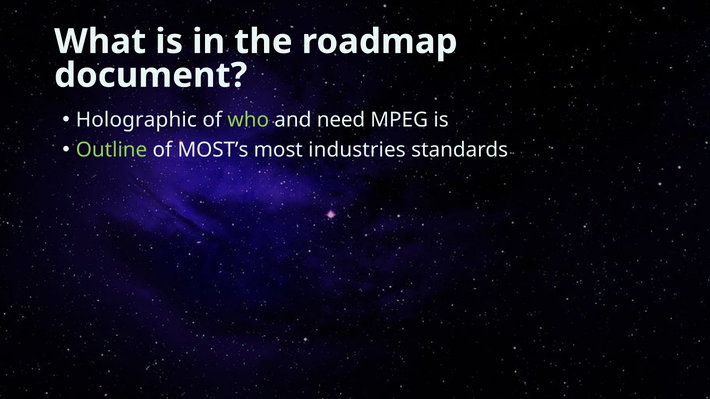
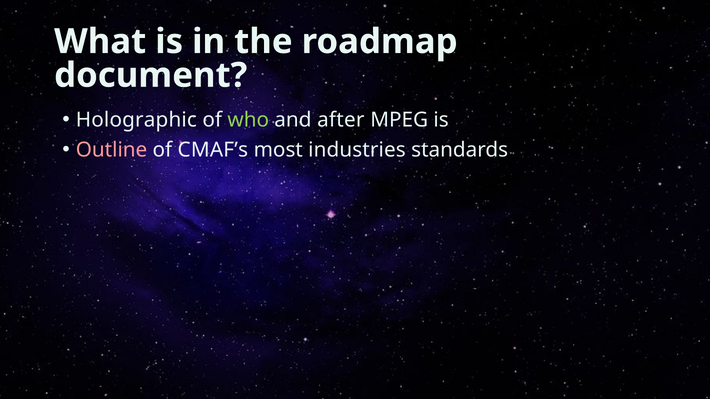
need: need -> after
Outline colour: light green -> pink
MOST’s: MOST’s -> CMAF’s
